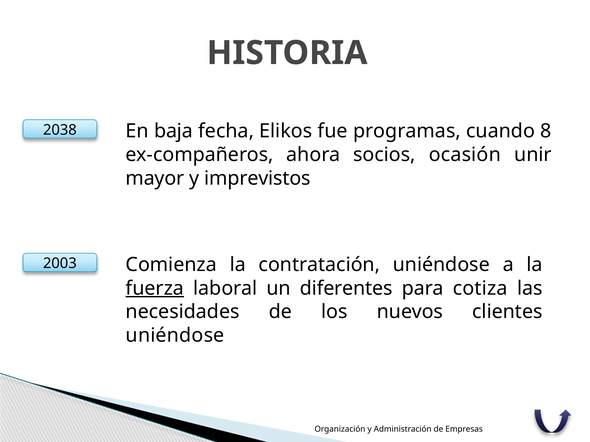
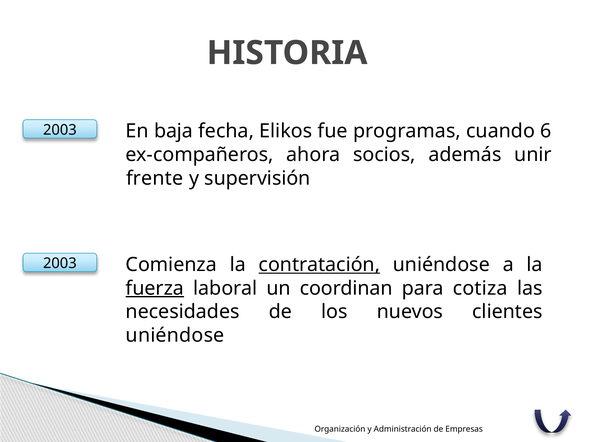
2038 at (60, 130): 2038 -> 2003
8: 8 -> 6
ocasión: ocasión -> además
mayor: mayor -> frente
imprevistos: imprevistos -> supervisión
contratación underline: none -> present
diferentes: diferentes -> coordinan
